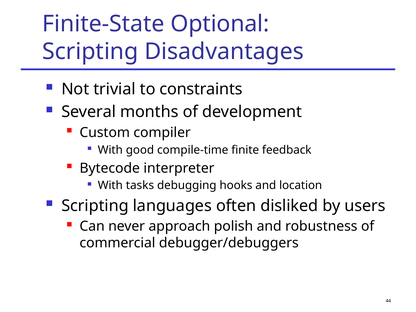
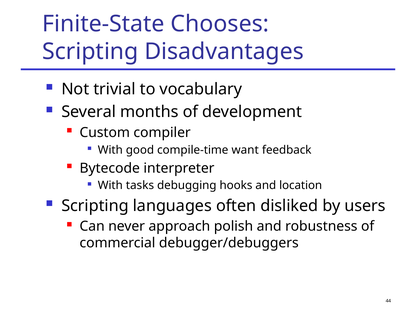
Optional: Optional -> Chooses
constraints: constraints -> vocabulary
finite: finite -> want
